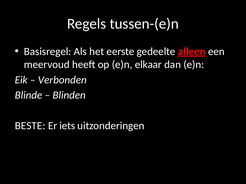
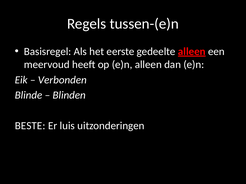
e)n elkaar: elkaar -> alleen
iets: iets -> luis
